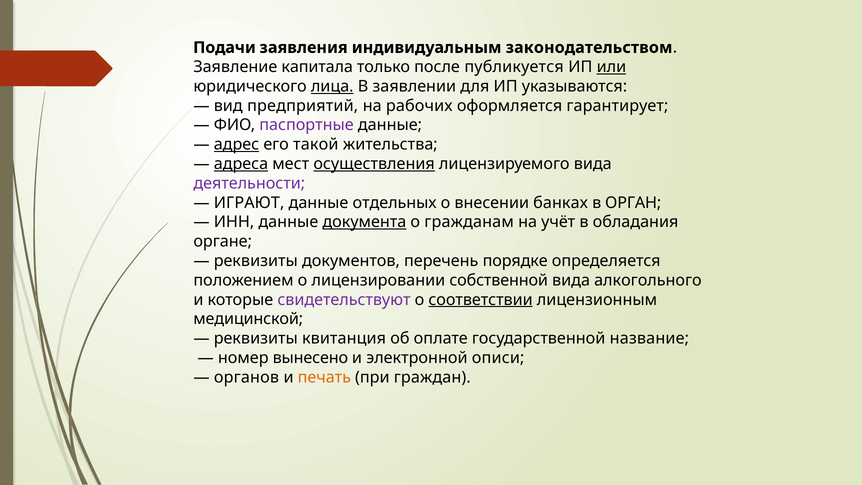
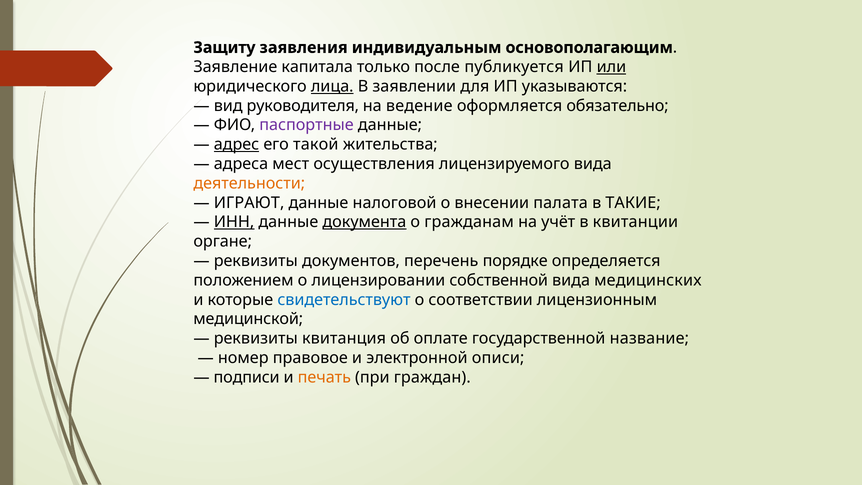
Подачи: Подачи -> Защиту
законодательством: законодательством -> основополагающим
предприятий: предприятий -> руководителя
рабочих: рабочих -> ведение
гарантирует: гарантирует -> обязательно
адреса underline: present -> none
осуществления underline: present -> none
деятельности colour: purple -> orange
отдельных: отдельных -> налоговой
банках: банках -> палата
ОРГАН: ОРГАН -> ТАКИЕ
ИНН underline: none -> present
обладания: обладания -> квитанции
алкогольного: алкогольного -> медицинских
свидетельствуют colour: purple -> blue
соответствии underline: present -> none
вынесено: вынесено -> правовое
органов: органов -> подписи
